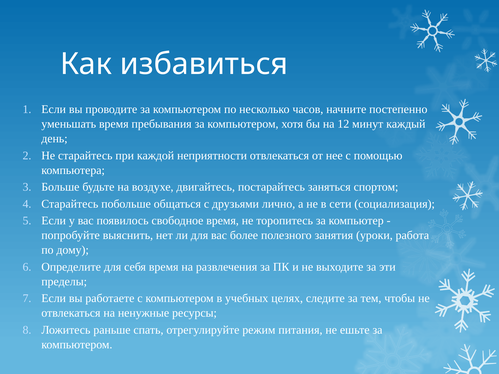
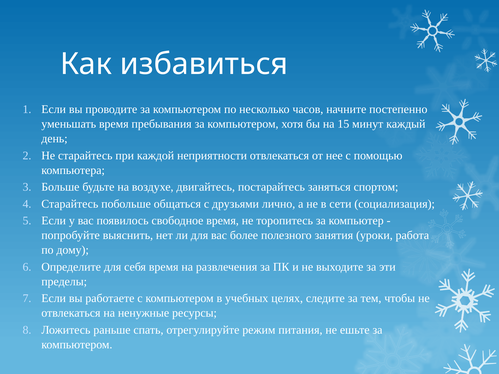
12: 12 -> 15
